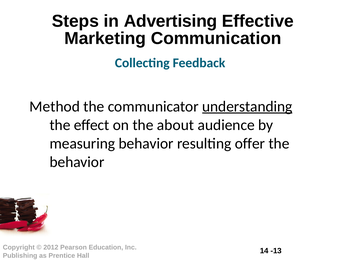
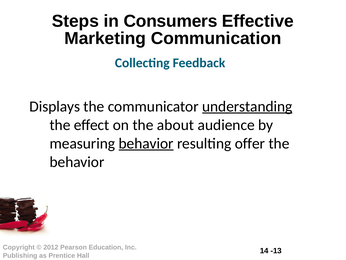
Advertising: Advertising -> Consumers
Method: Method -> Displays
behavior at (146, 143) underline: none -> present
